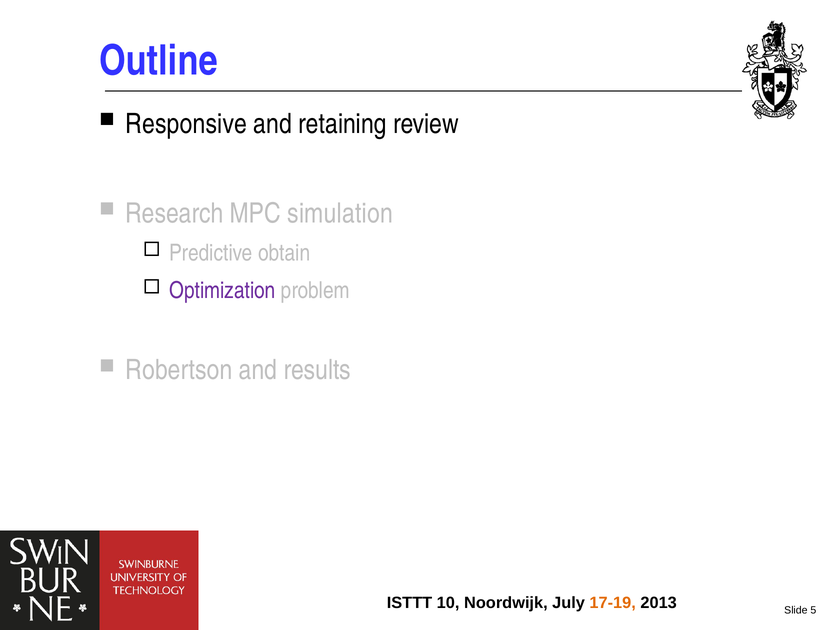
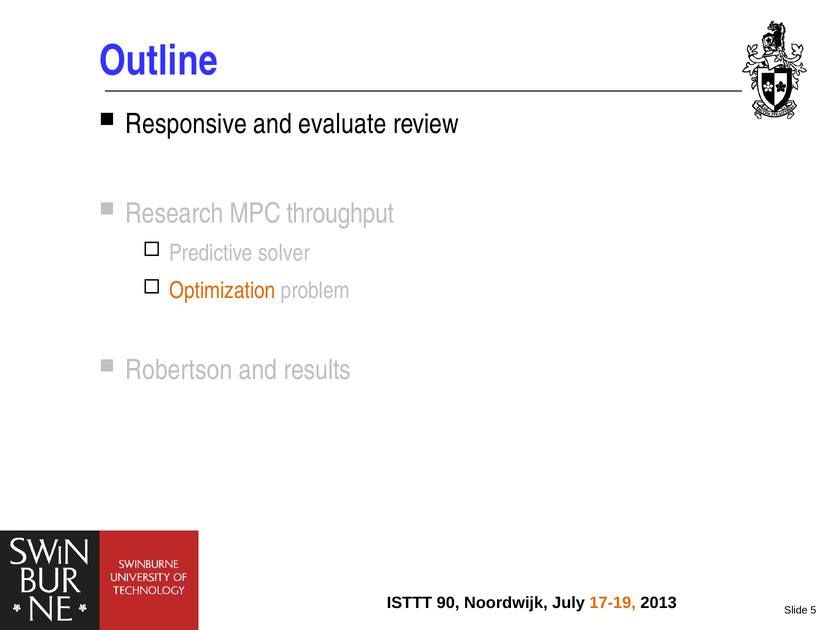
retaining: retaining -> evaluate
simulation: simulation -> throughput
obtain: obtain -> solver
Optimization colour: purple -> orange
10: 10 -> 90
